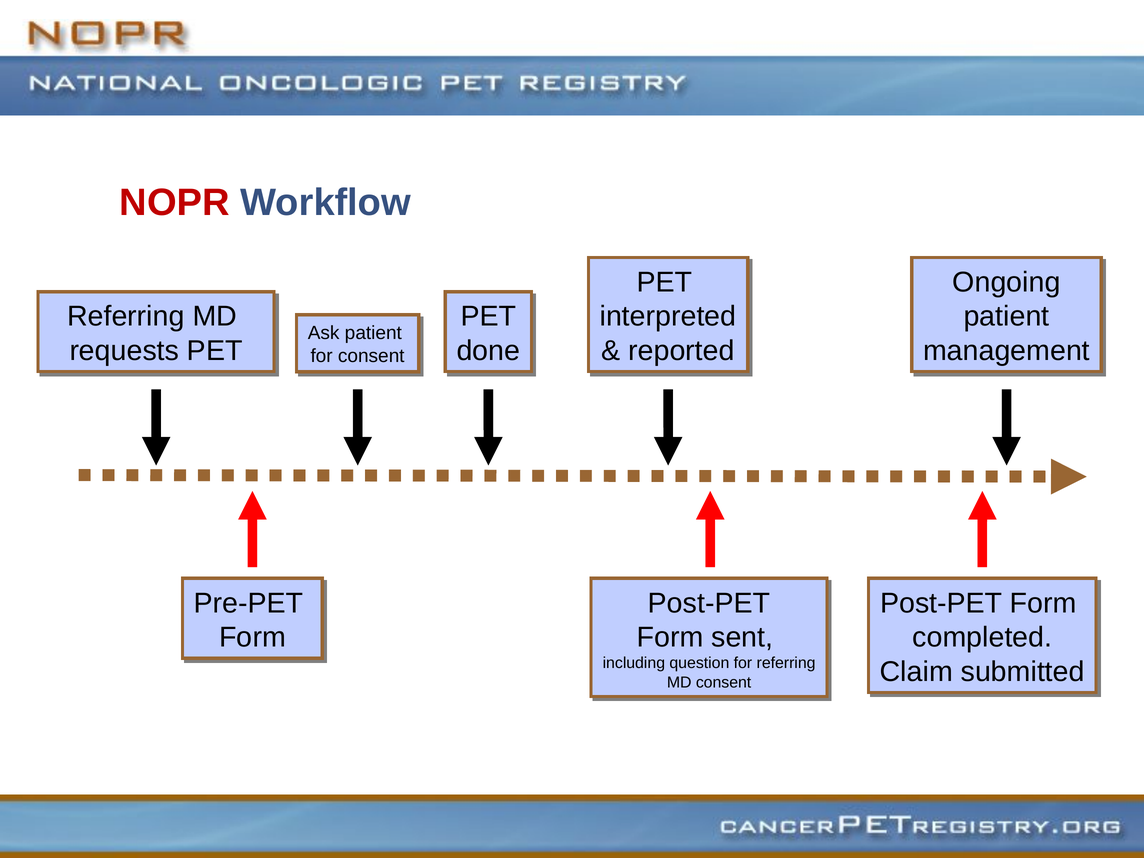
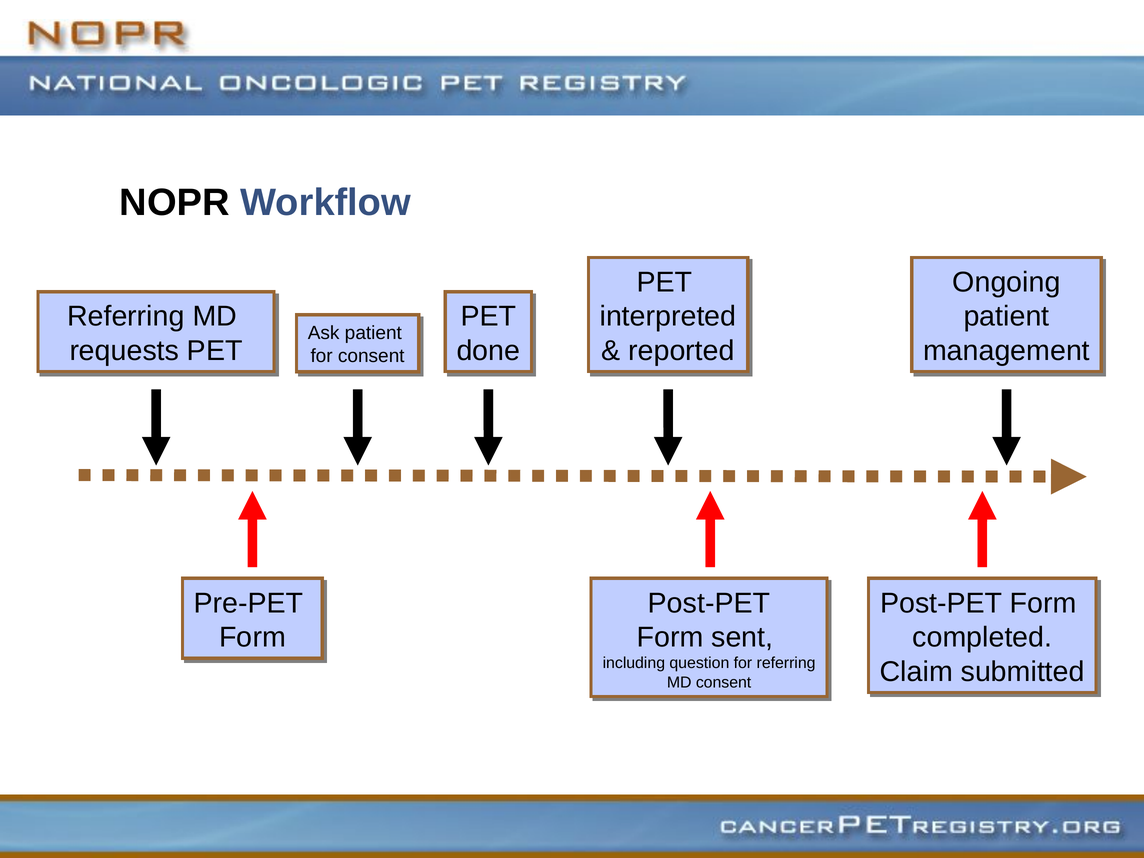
NOPR colour: red -> black
